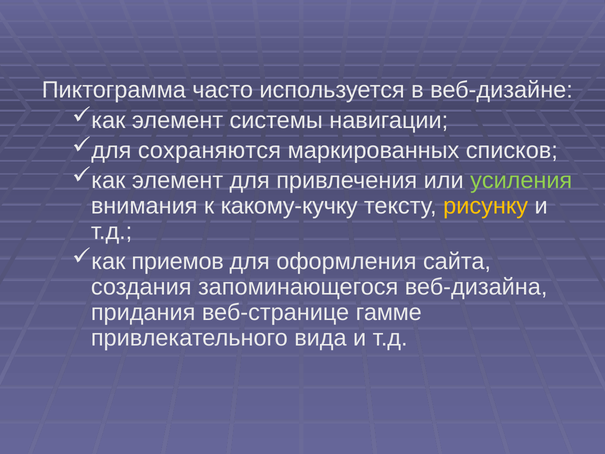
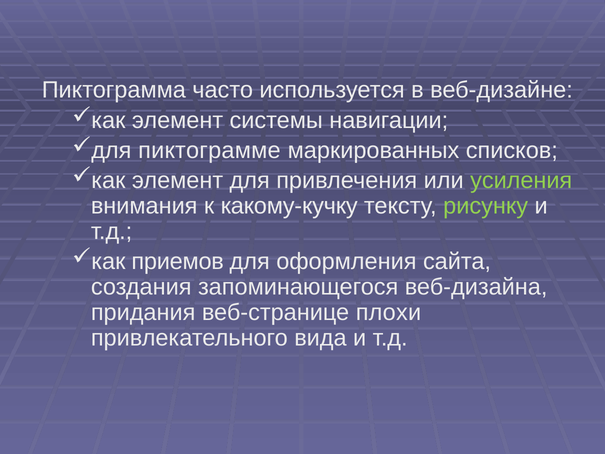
сохраняются: сохраняются -> пиктограмме
рисунку colour: yellow -> light green
гамме: гамме -> плохи
